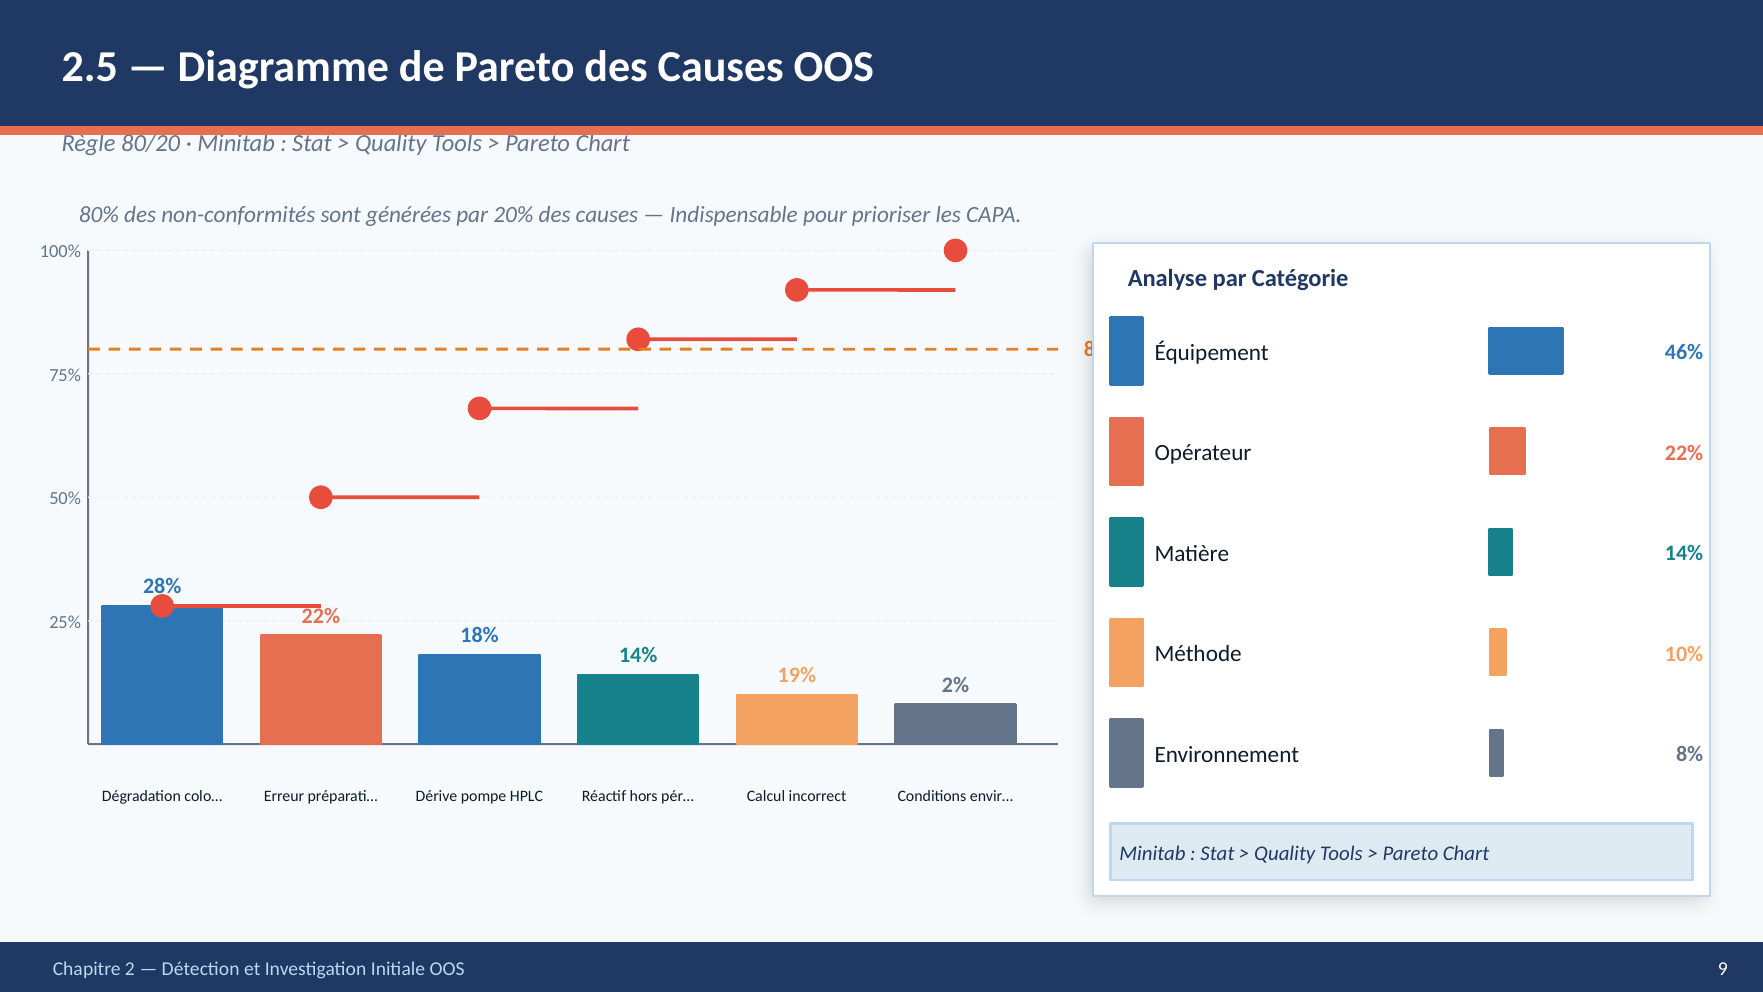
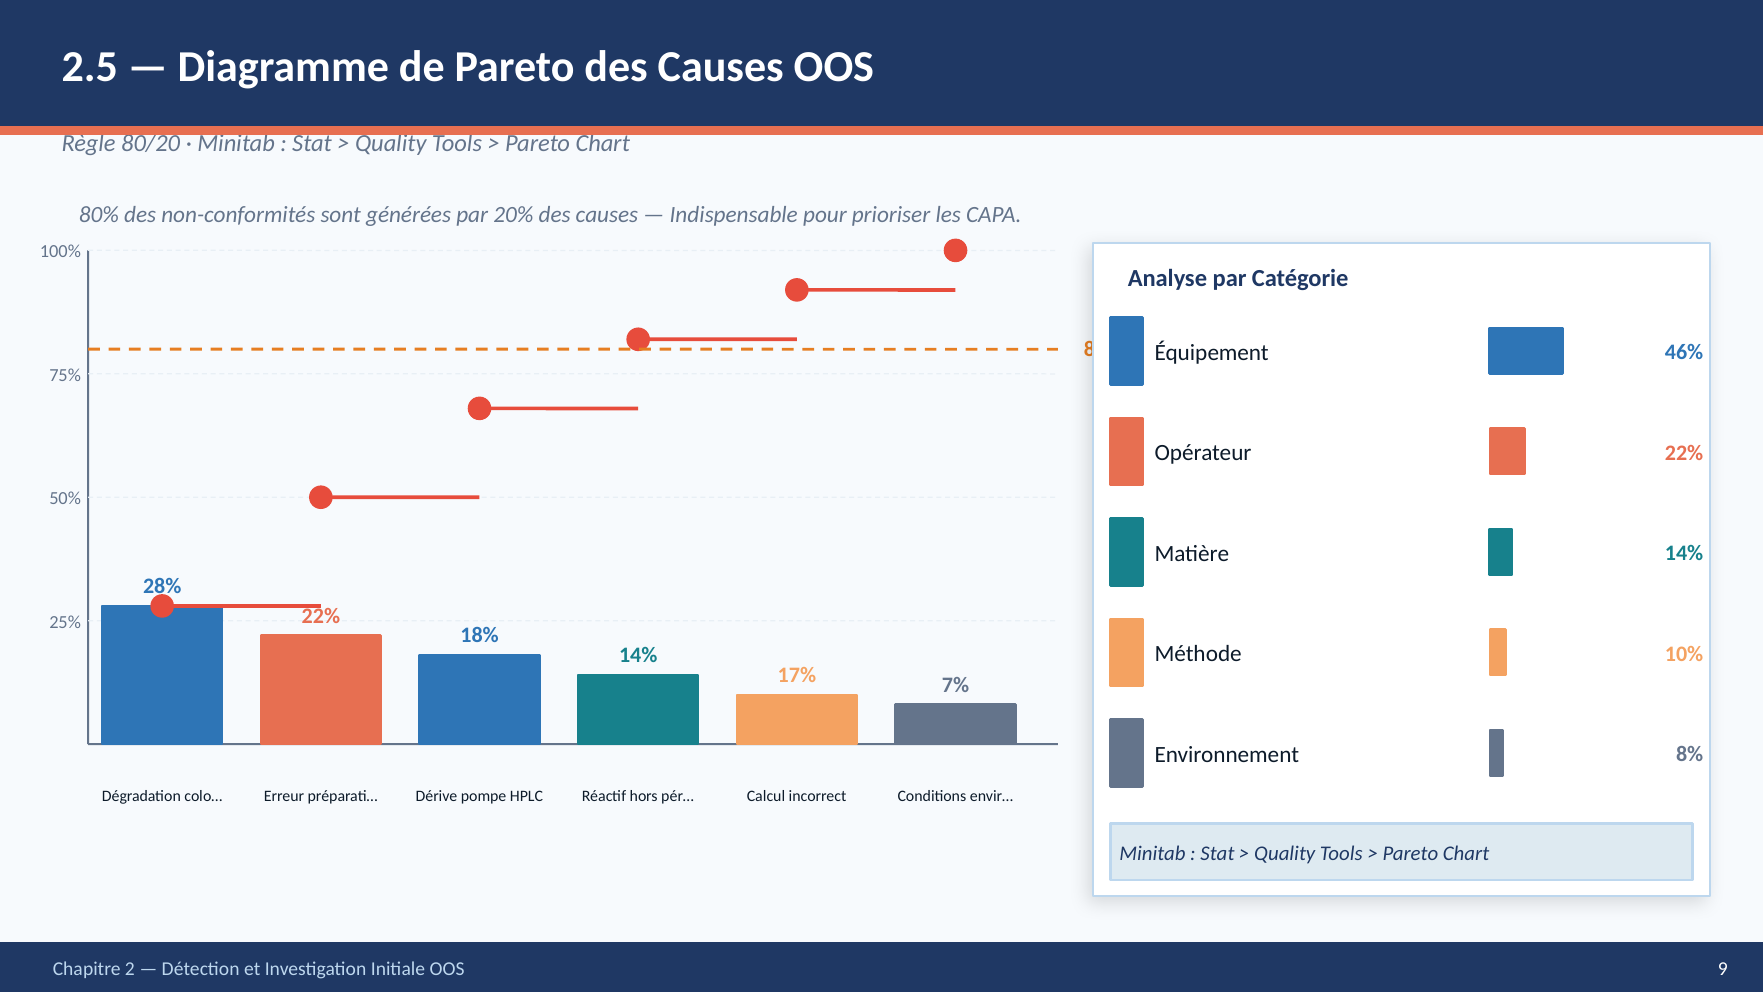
19%: 19% -> 17%
2%: 2% -> 7%
